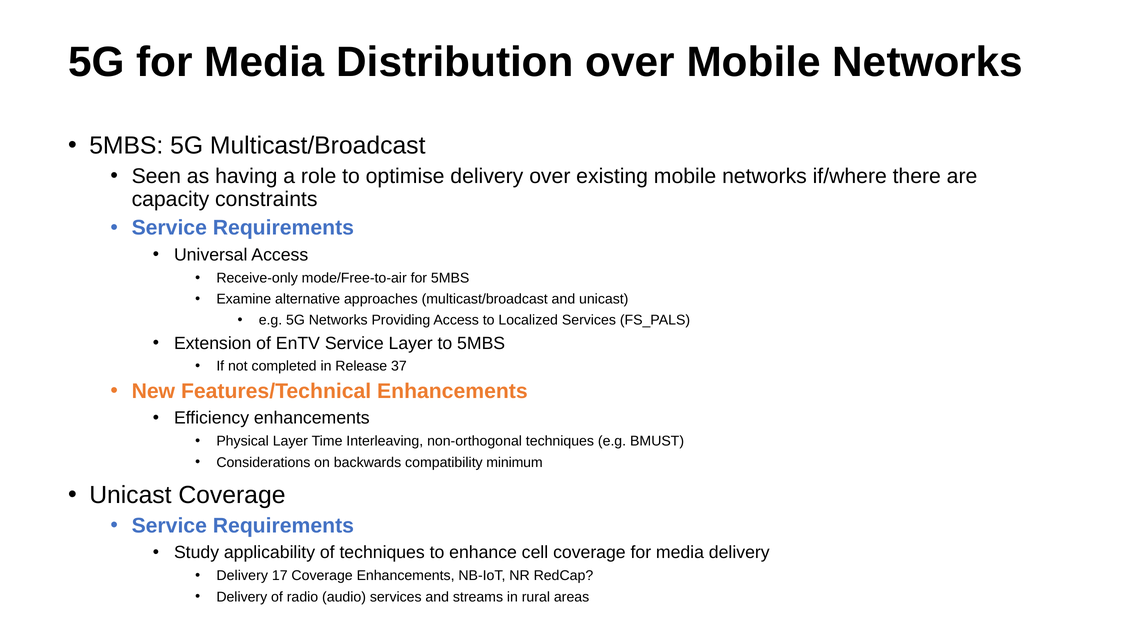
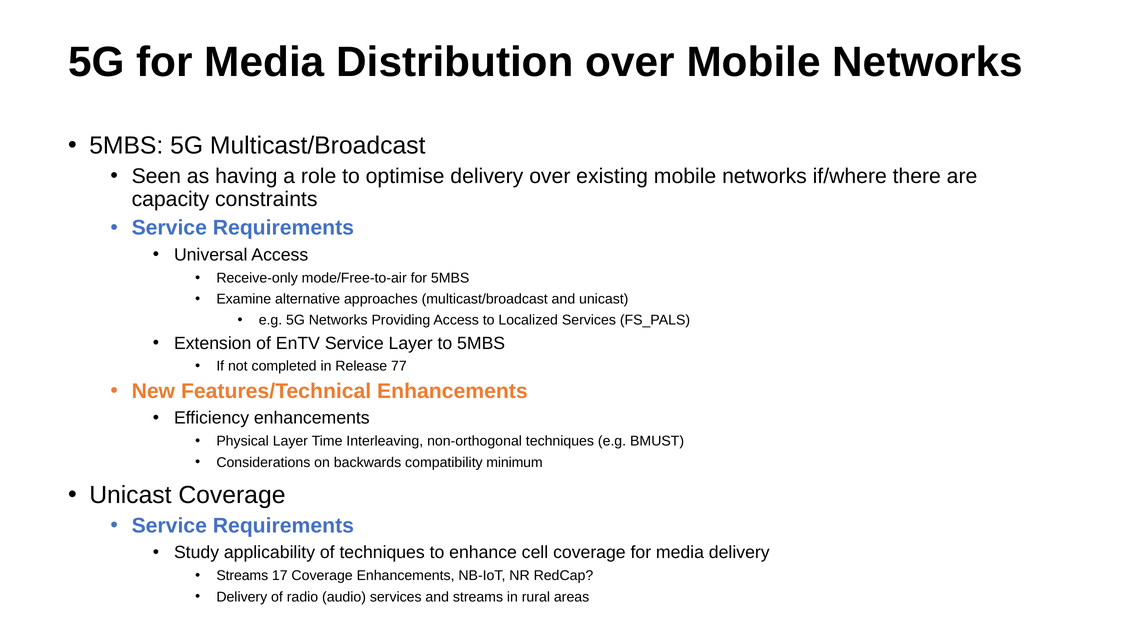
37: 37 -> 77
Delivery at (242, 575): Delivery -> Streams
